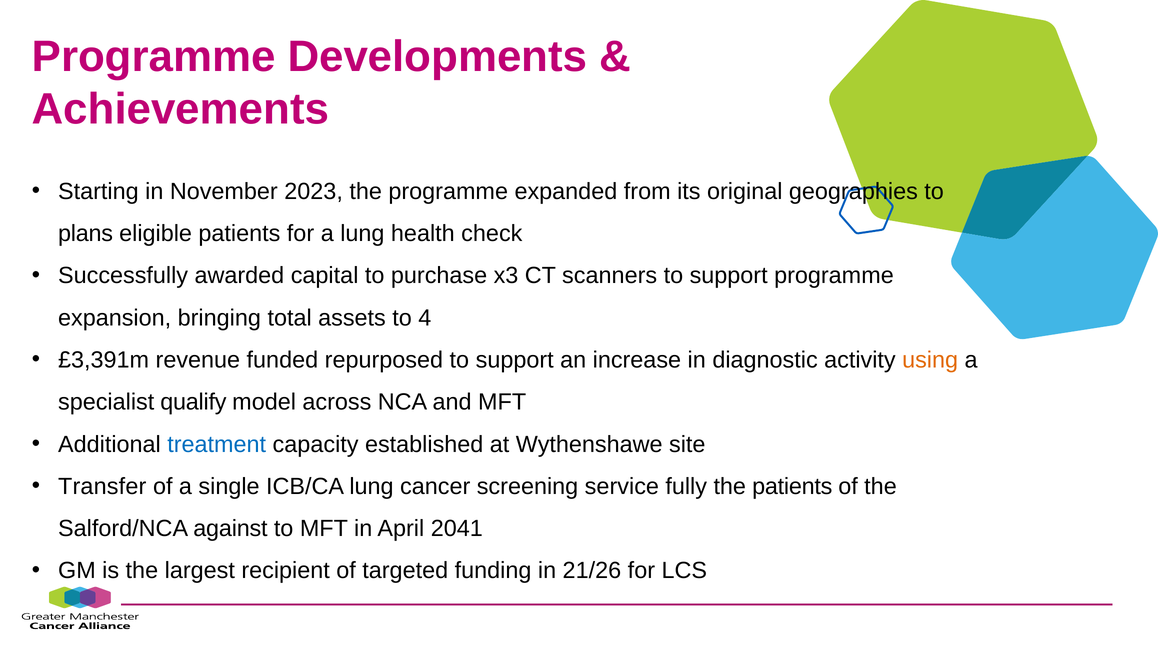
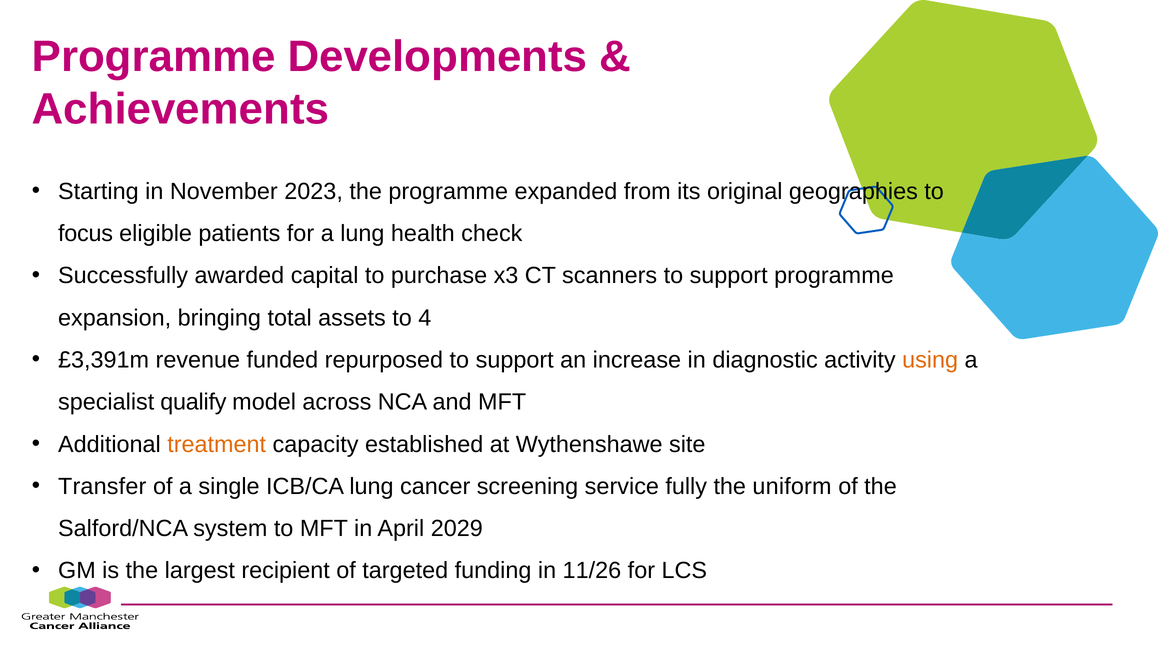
plans: plans -> focus
treatment colour: blue -> orange
the patients: patients -> uniform
against: against -> system
2041: 2041 -> 2029
21/26: 21/26 -> 11/26
